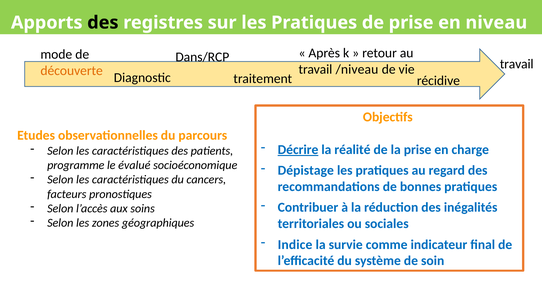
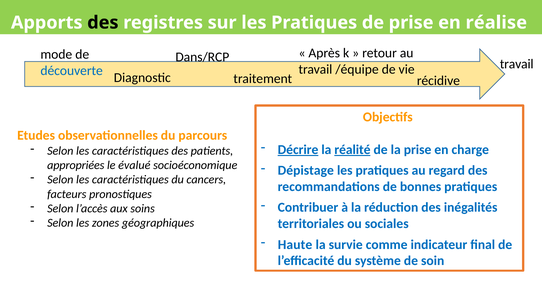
niveau: niveau -> réalise
/niveau: /niveau -> /équipe
découverte colour: orange -> blue
réalité underline: none -> present
programme: programme -> appropriées
Indice: Indice -> Haute
